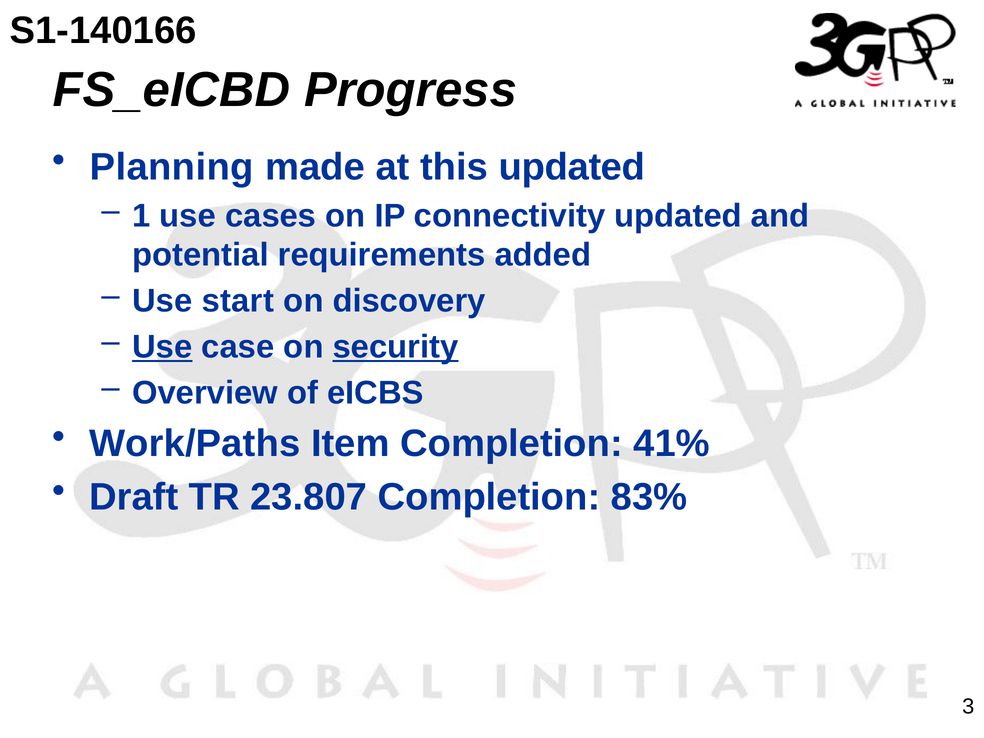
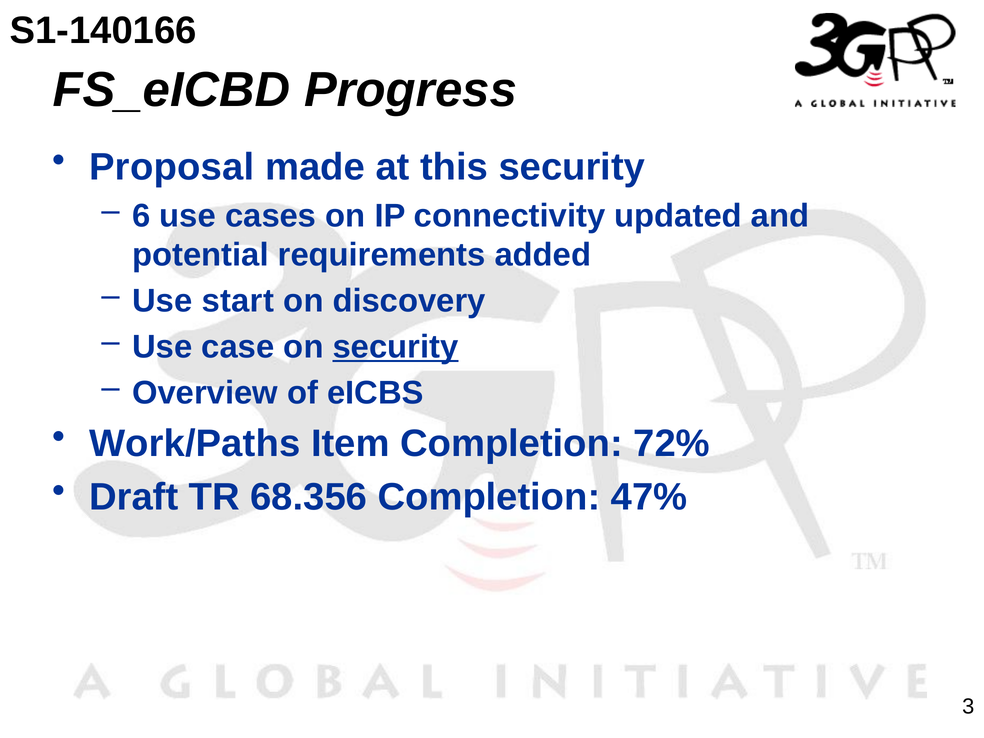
Planning: Planning -> Proposal
this updated: updated -> security
1: 1 -> 6
Use at (162, 347) underline: present -> none
41%: 41% -> 72%
23.807: 23.807 -> 68.356
83%: 83% -> 47%
